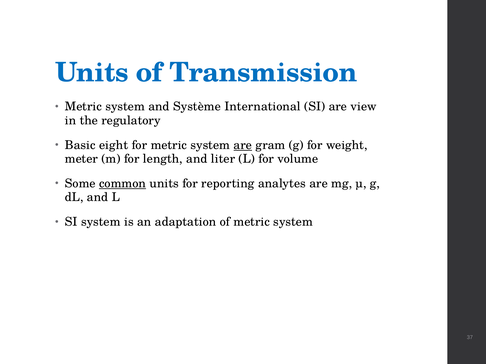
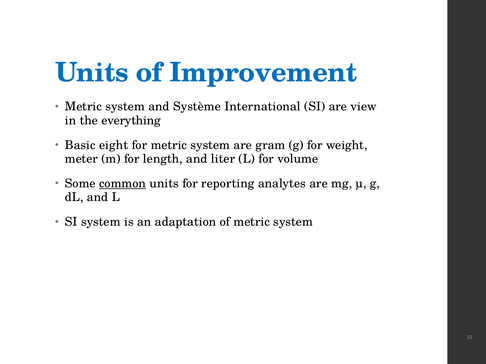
Transmission: Transmission -> Improvement
regulatory: regulatory -> everything
are at (243, 145) underline: present -> none
